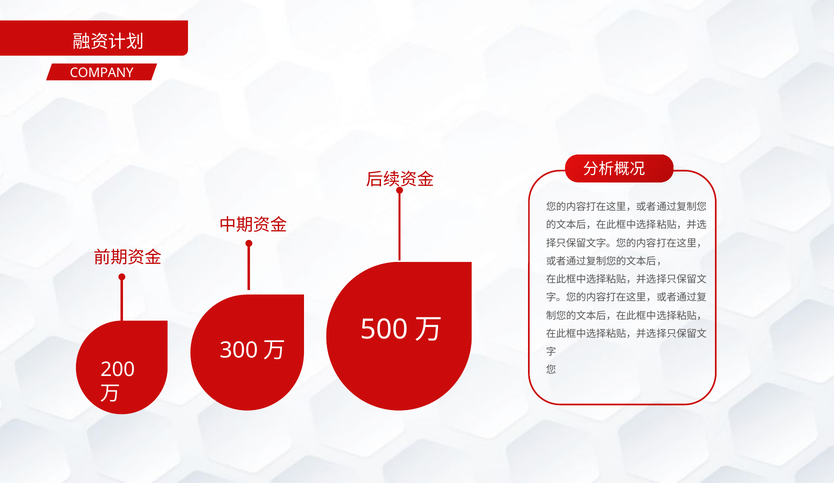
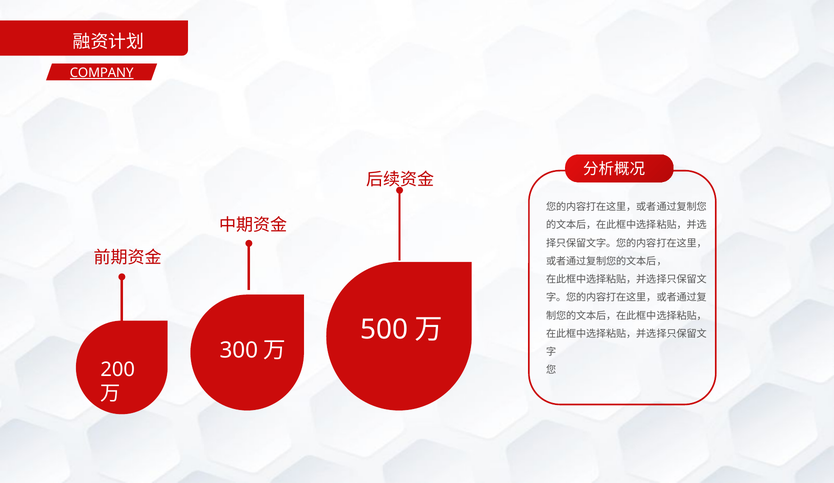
COMPANY underline: none -> present
